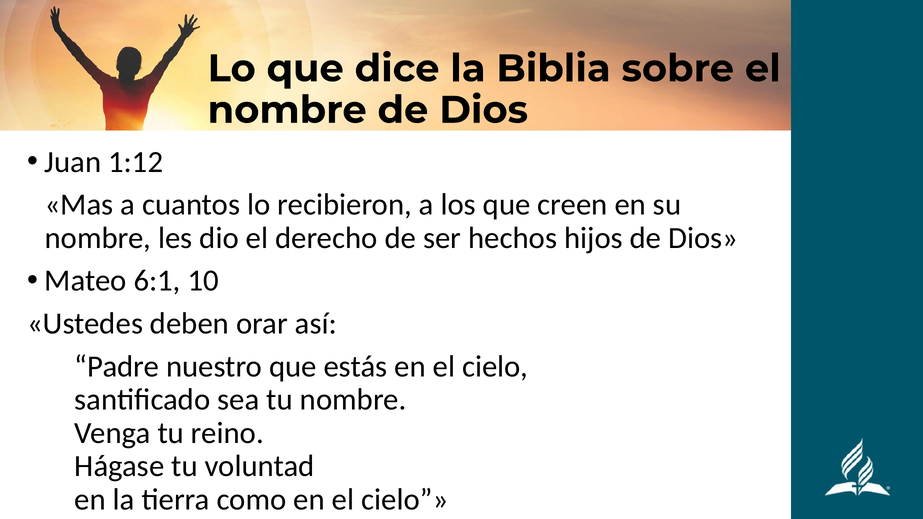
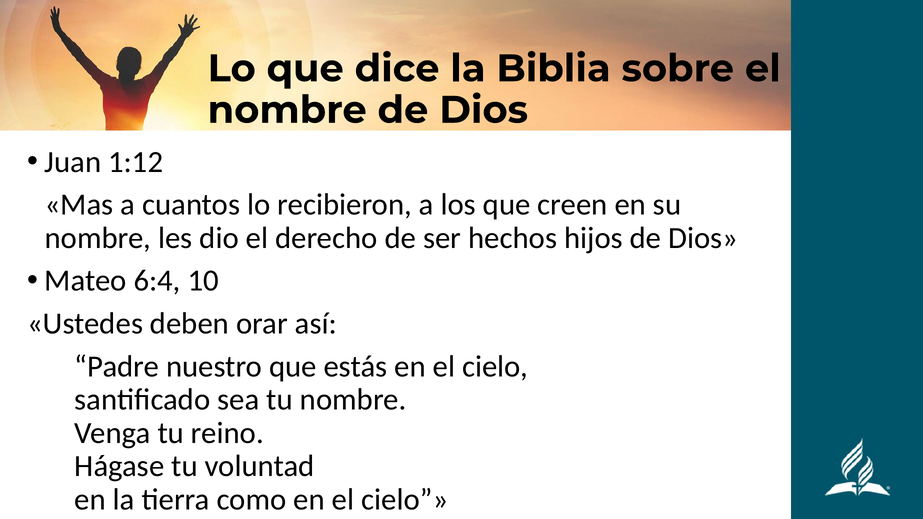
6:1: 6:1 -> 6:4
